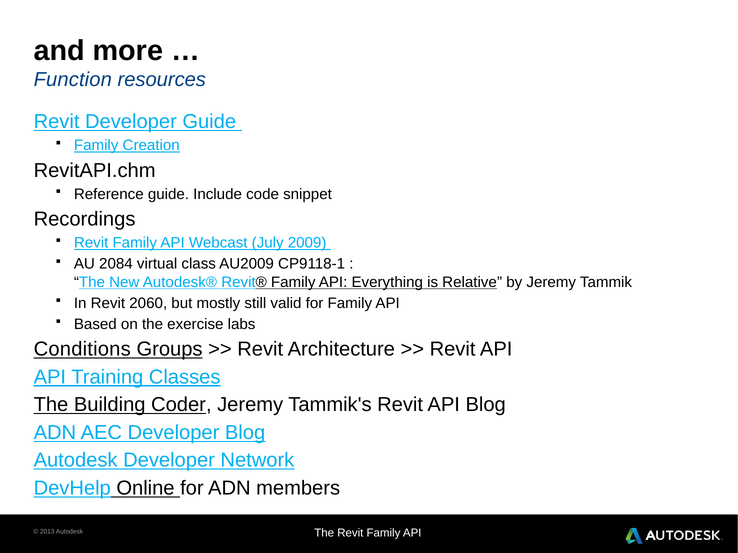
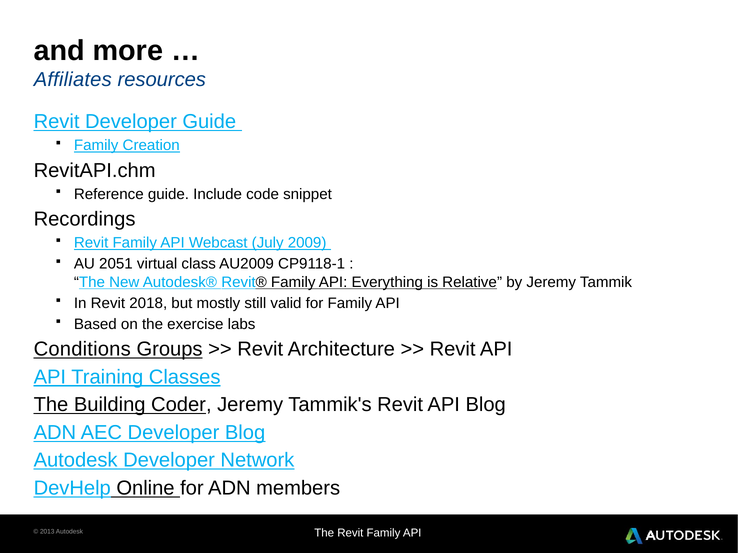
Function: Function -> Affiliates
2084: 2084 -> 2051
2060: 2060 -> 2018
